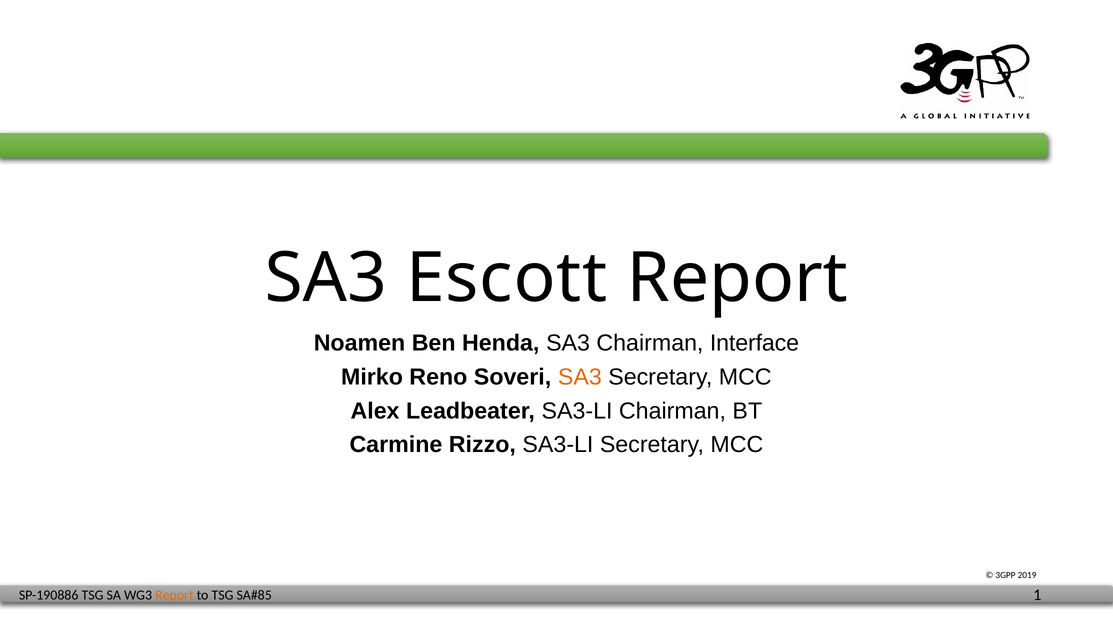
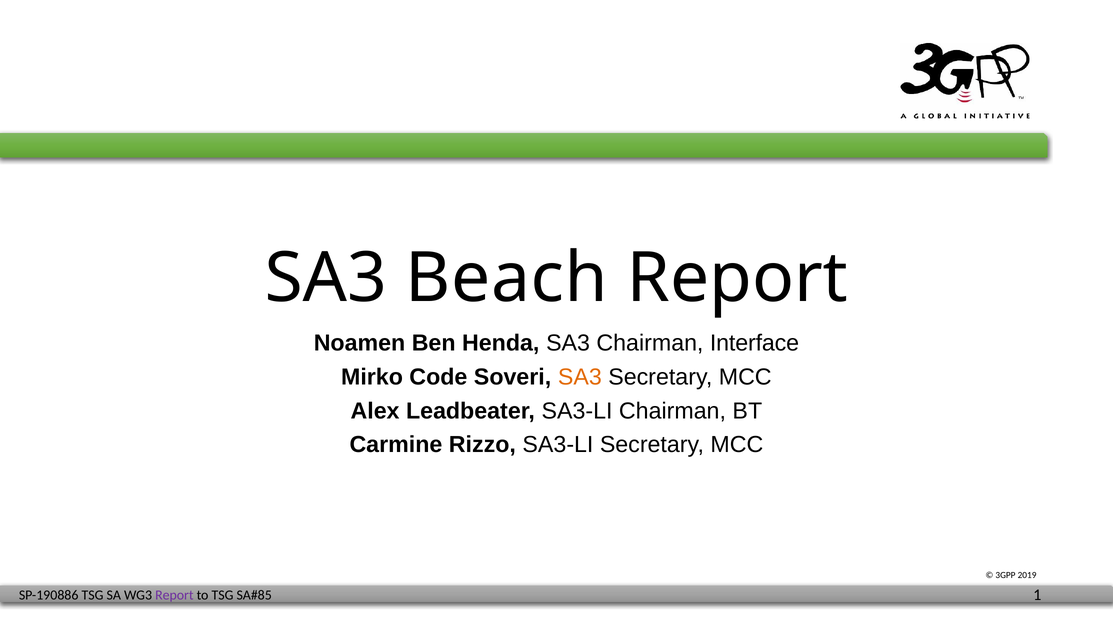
Escott: Escott -> Beach
Reno: Reno -> Code
Report at (174, 595) colour: orange -> purple
